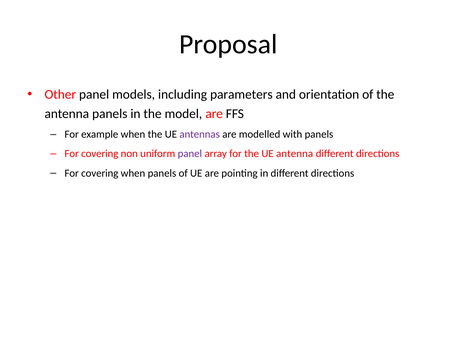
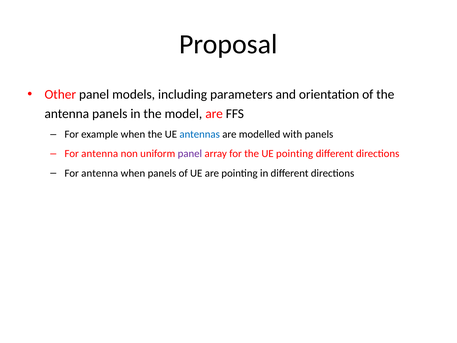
antennas colour: purple -> blue
covering at (100, 154): covering -> antenna
UE antenna: antenna -> pointing
covering at (100, 173): covering -> antenna
